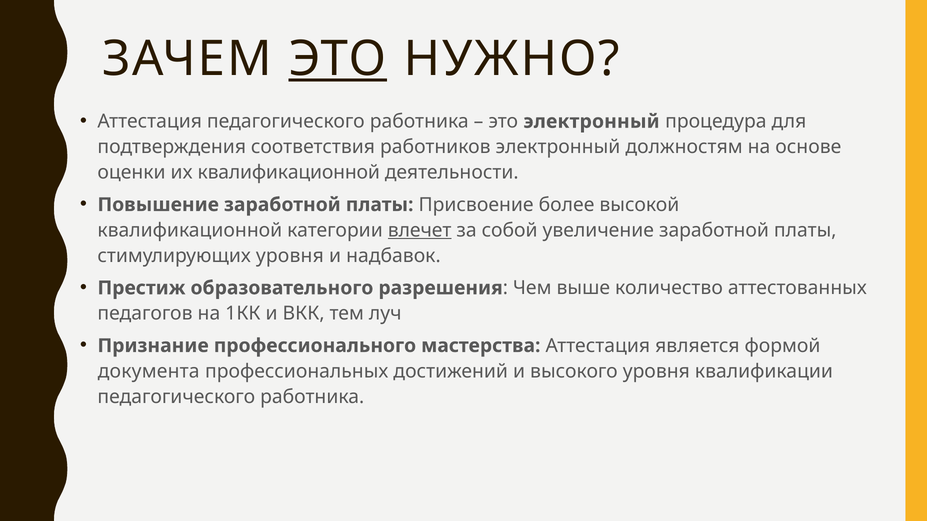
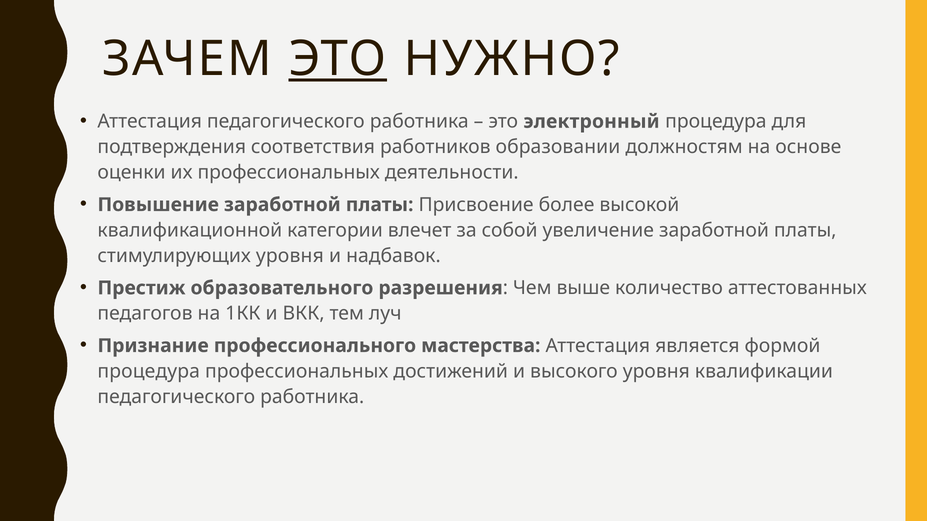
работников электронный: электронный -> образовании
их квалификационной: квалификационной -> профессиональных
влечет underline: present -> none
документа at (149, 371): документа -> процедура
